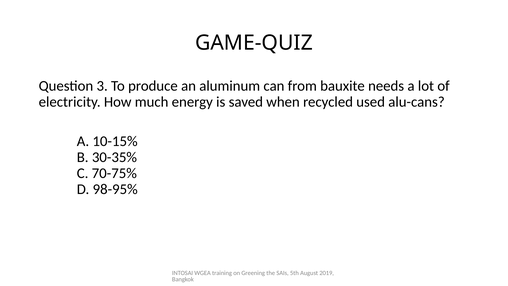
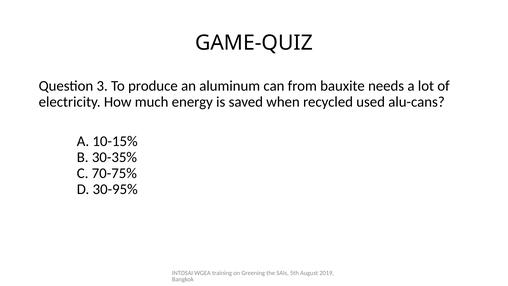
98-95%: 98-95% -> 30-95%
